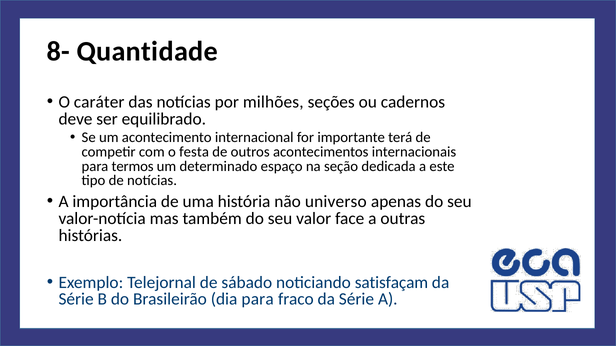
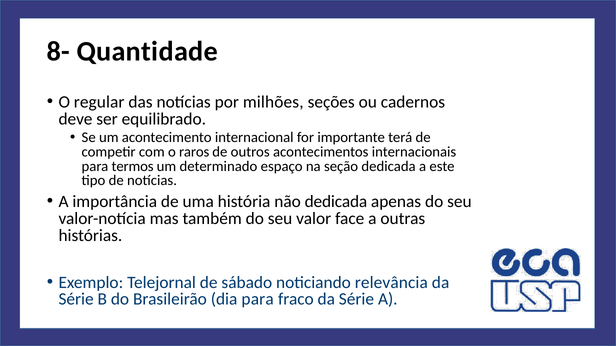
caráter: caráter -> regular
festa: festa -> raros
não universo: universo -> dedicada
satisfaçam: satisfaçam -> relevância
